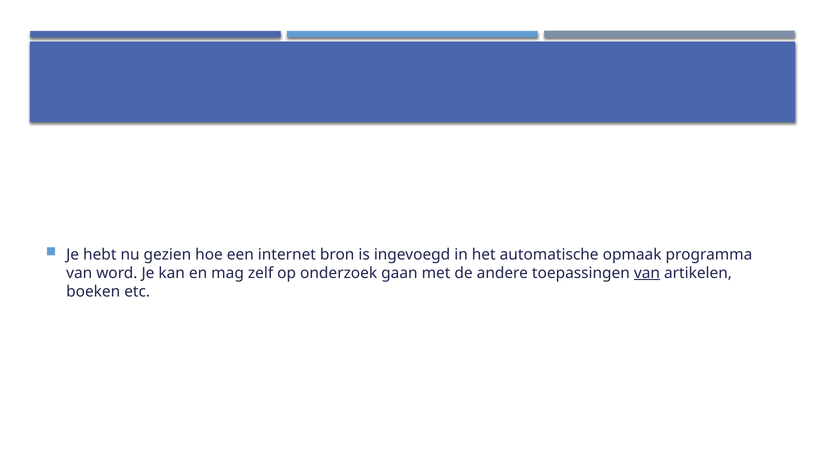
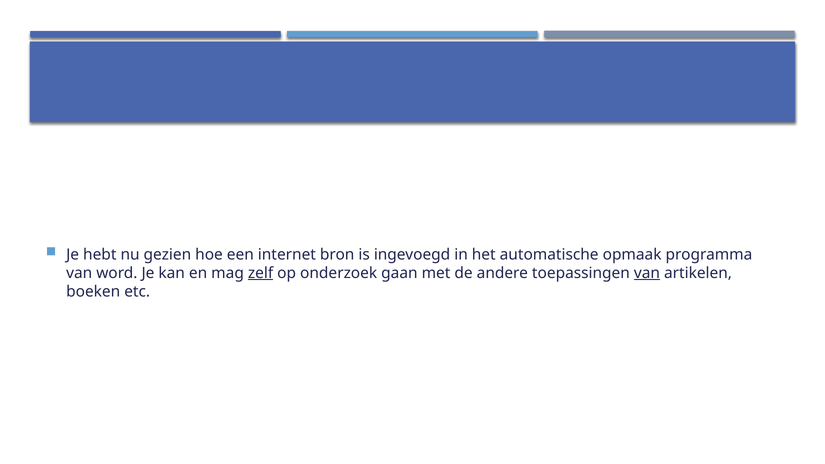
zelf underline: none -> present
